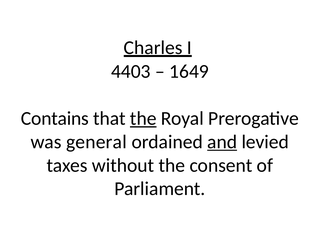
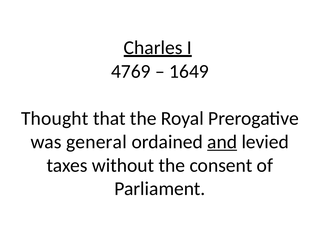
4403: 4403 -> 4769
Contains: Contains -> Thought
the at (143, 118) underline: present -> none
